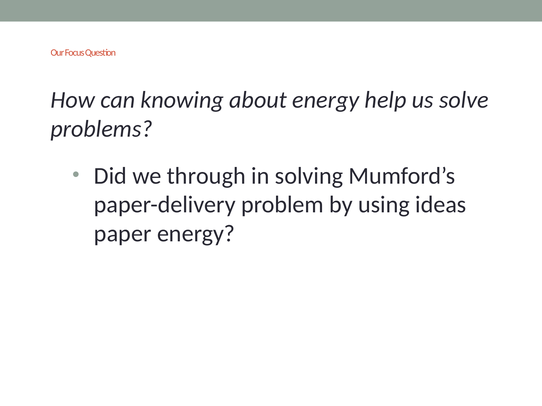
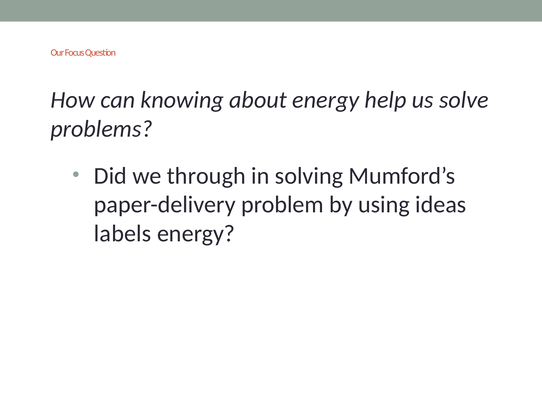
paper: paper -> labels
